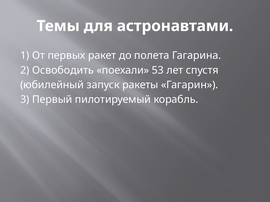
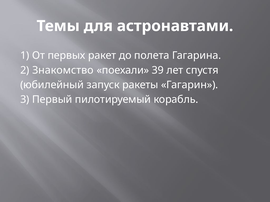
Освободить: Освободить -> Знакомство
53: 53 -> 39
